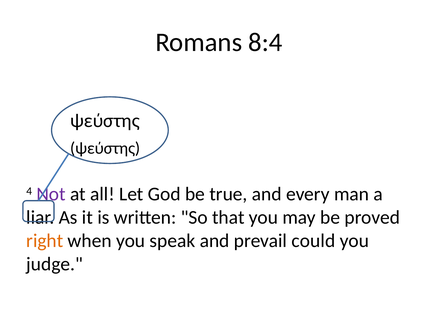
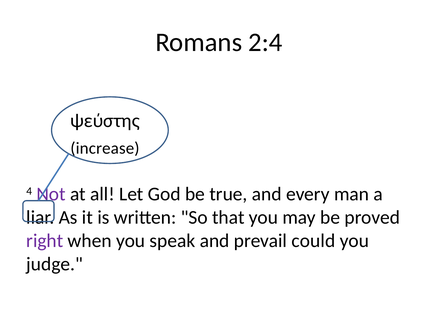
8:4: 8:4 -> 2:4
ψεύστης at (105, 149): ψεύστης -> increase
right colour: orange -> purple
